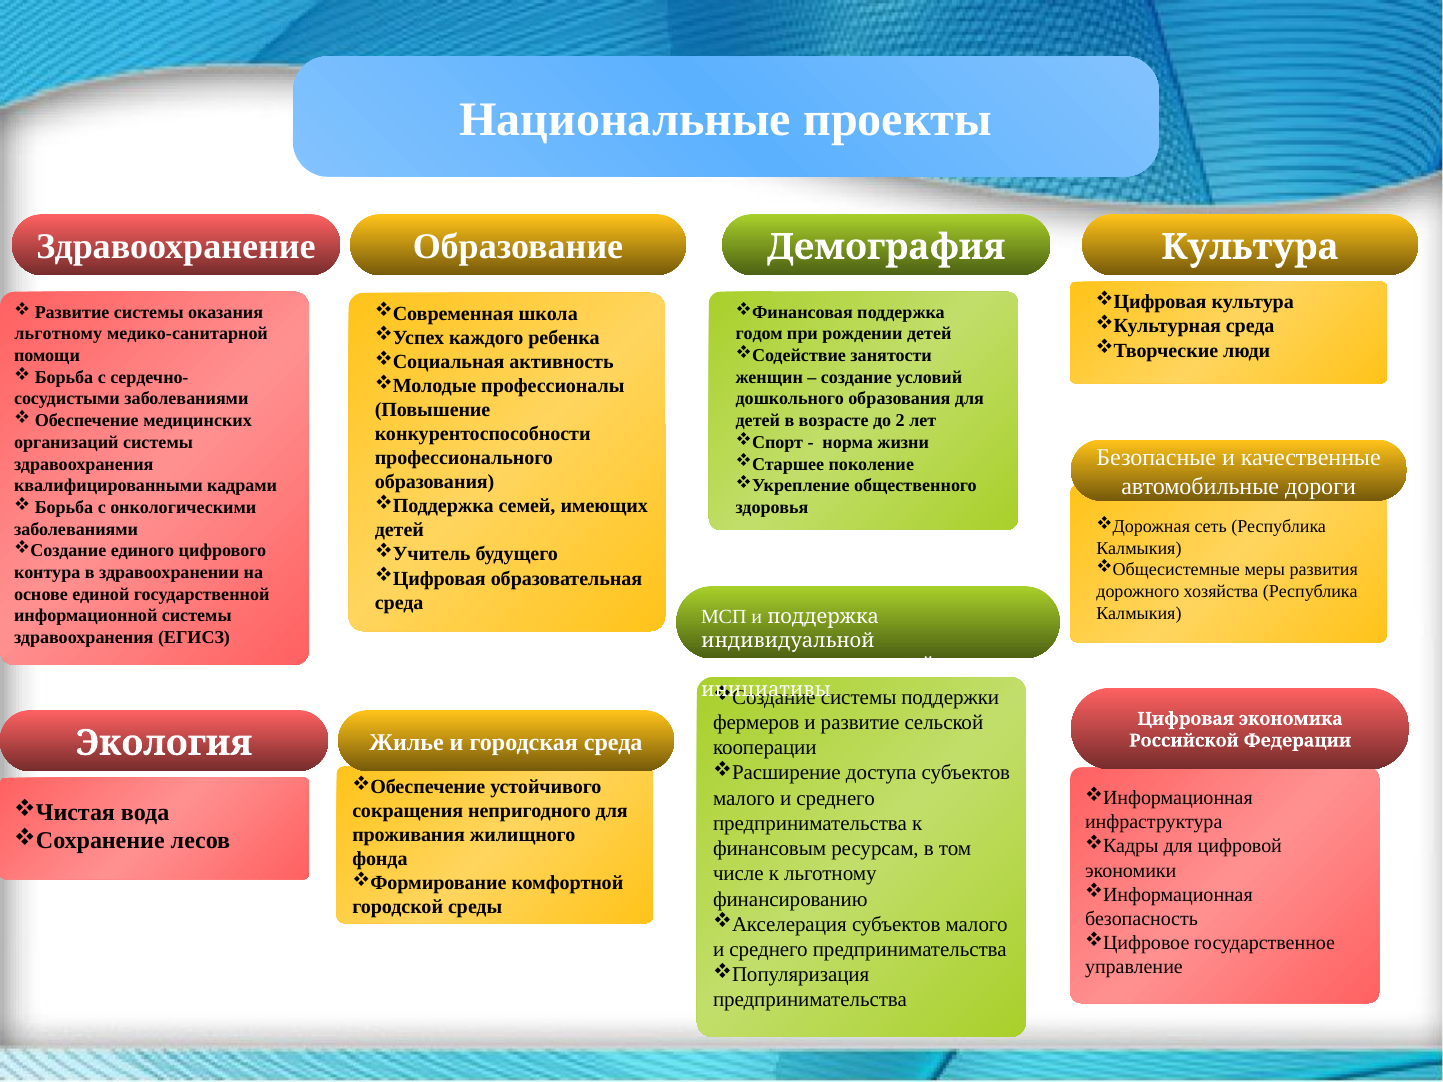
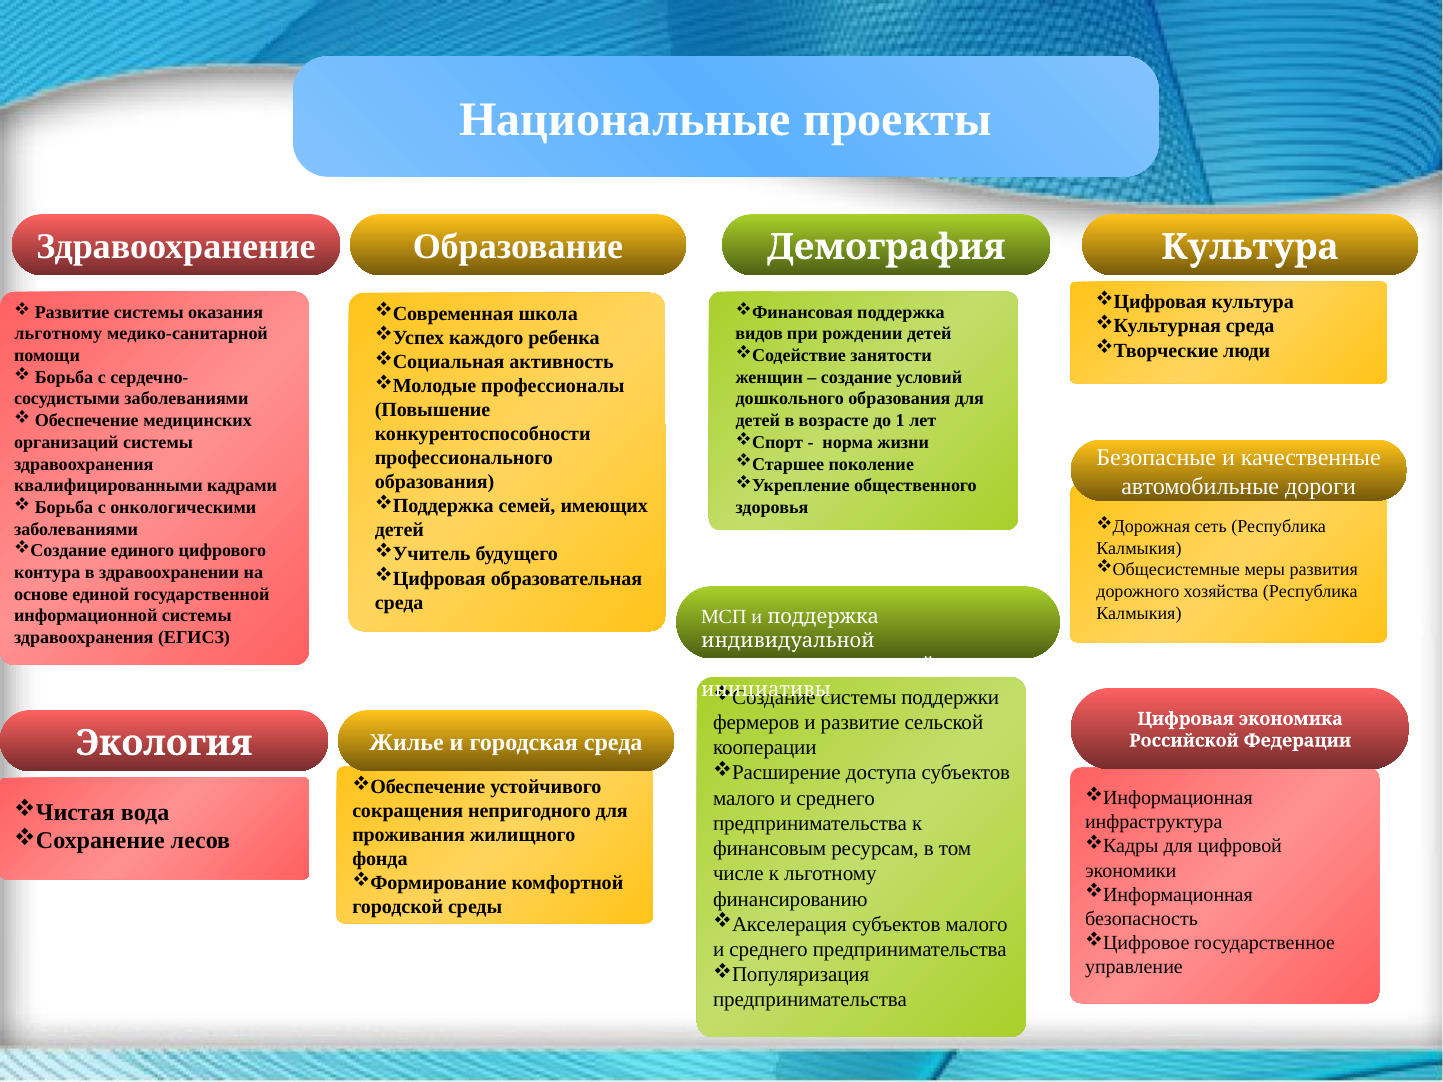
годом: годом -> видов
2: 2 -> 1
